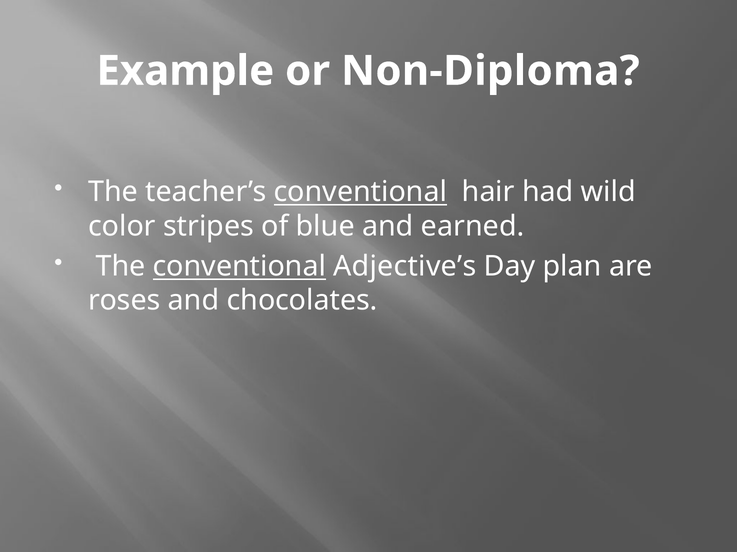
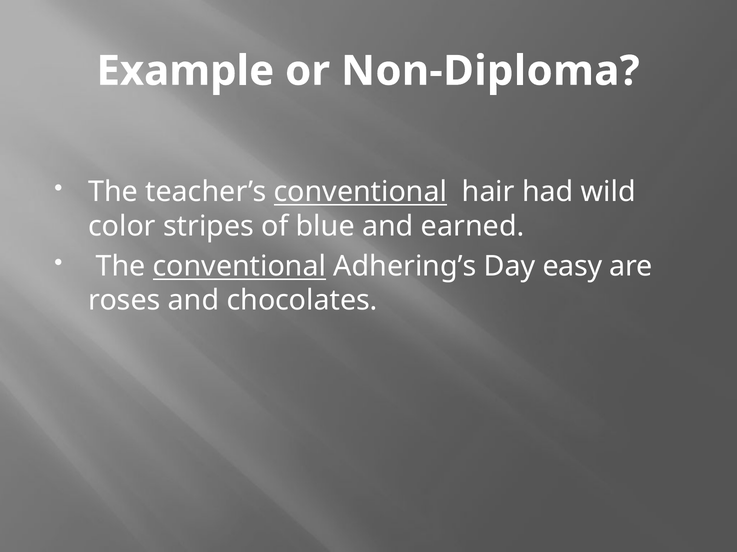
Adjective’s: Adjective’s -> Adhering’s
plan: plan -> easy
